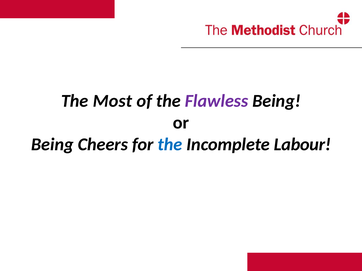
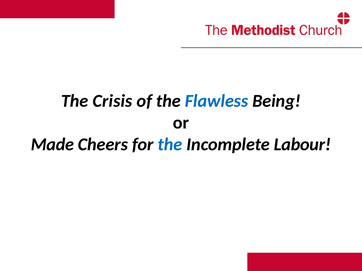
Most: Most -> Crisis
Flawless colour: purple -> blue
Being at (52, 145): Being -> Made
